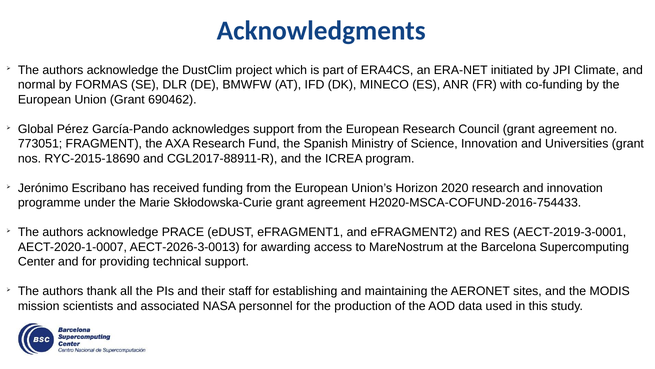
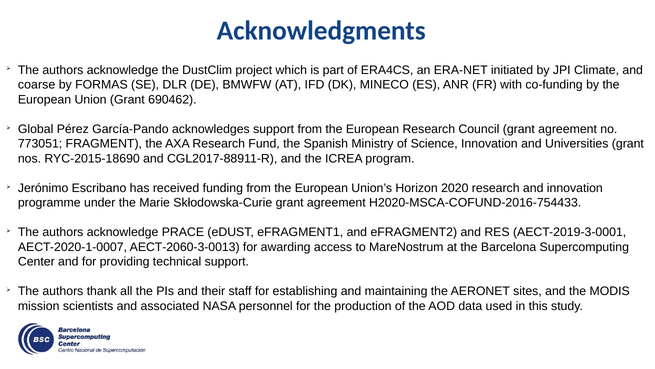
normal: normal -> coarse
AECT-2026-3-0013: AECT-2026-3-0013 -> AECT-2060-3-0013
